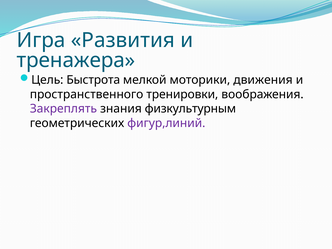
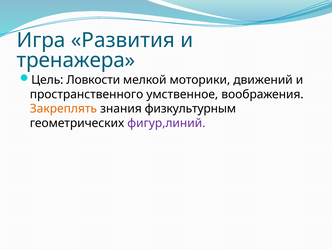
Быстрота: Быстрота -> Ловкости
движения: движения -> движений
тренировки: тренировки -> умственное
Закреплять colour: purple -> orange
